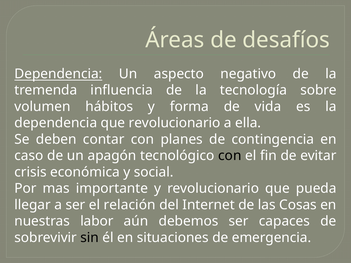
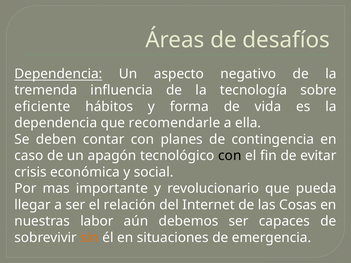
volumen: volumen -> eficiente
que revolucionario: revolucionario -> recomendarle
sin colour: black -> orange
